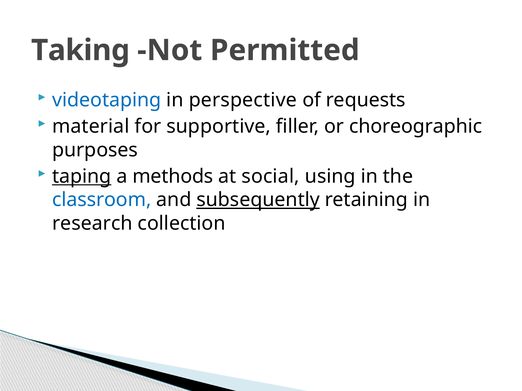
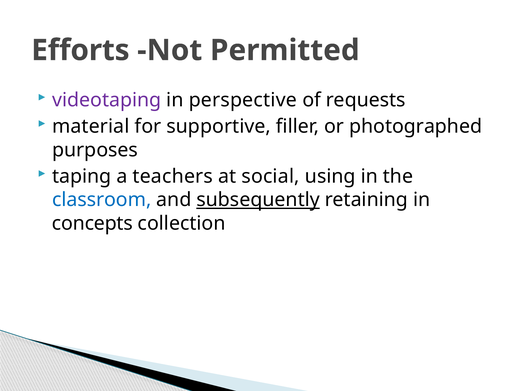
Taking: Taking -> Efforts
videotaping colour: blue -> purple
choreographic: choreographic -> photographed
taping underline: present -> none
methods: methods -> teachers
research: research -> concepts
